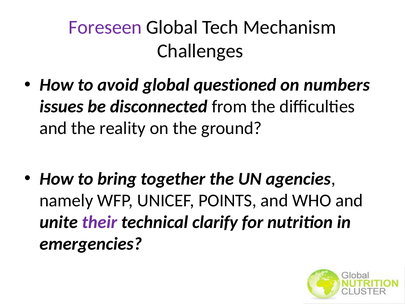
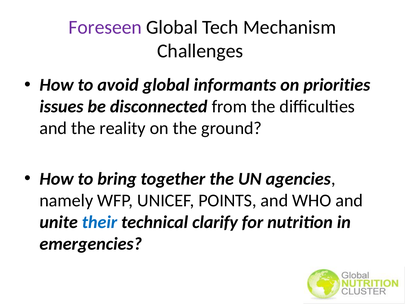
questioned: questioned -> informants
numbers: numbers -> priorities
their colour: purple -> blue
